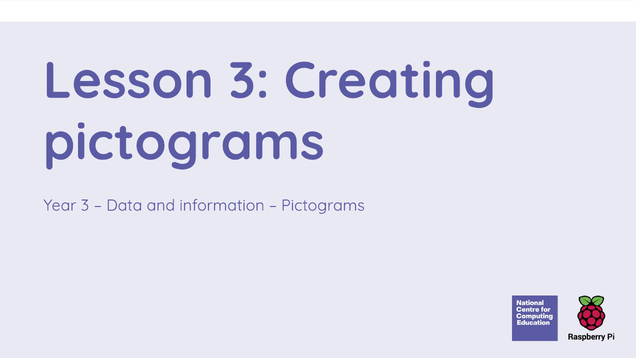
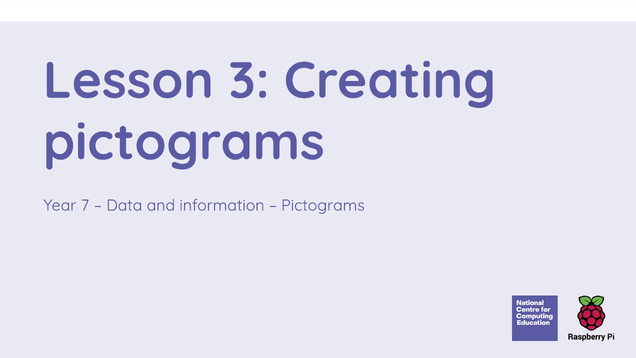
Year 3: 3 -> 7
